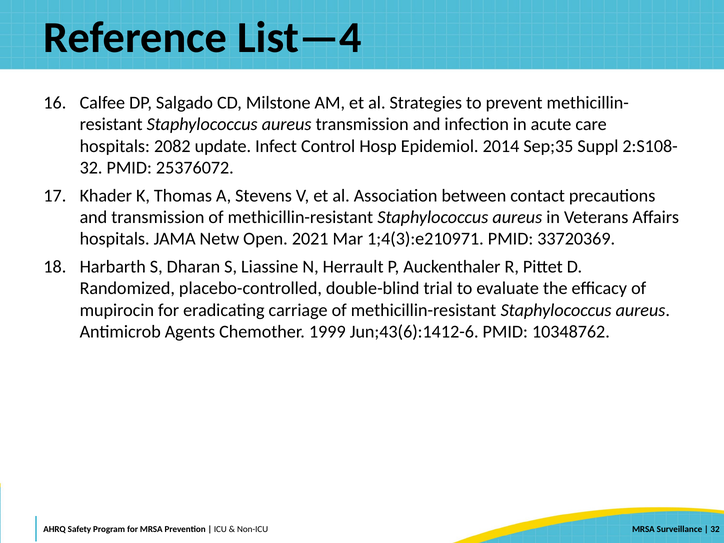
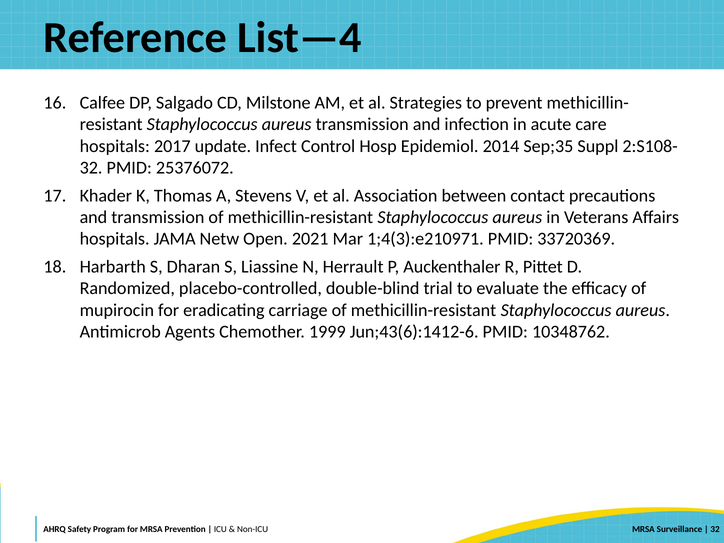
2082: 2082 -> 2017
